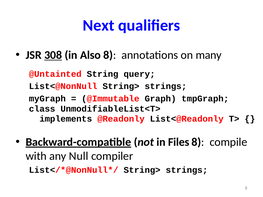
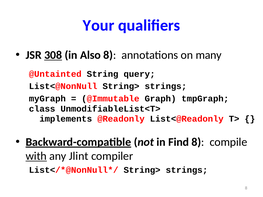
Next: Next -> Your
Files: Files -> Find
with underline: none -> present
Null: Null -> Jlint
